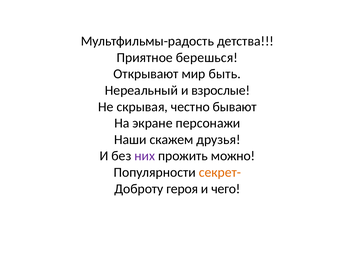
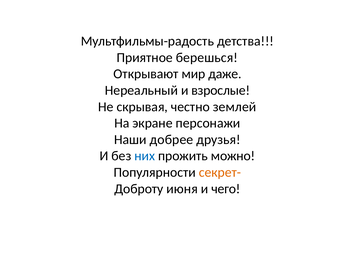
быть: быть -> даже
бывают: бывают -> землей
скажем: скажем -> добрее
них colour: purple -> blue
героя: героя -> июня
